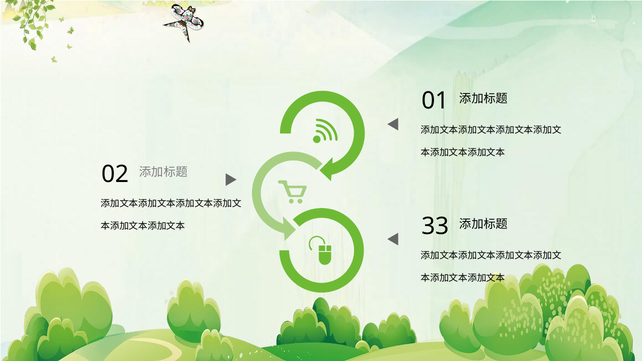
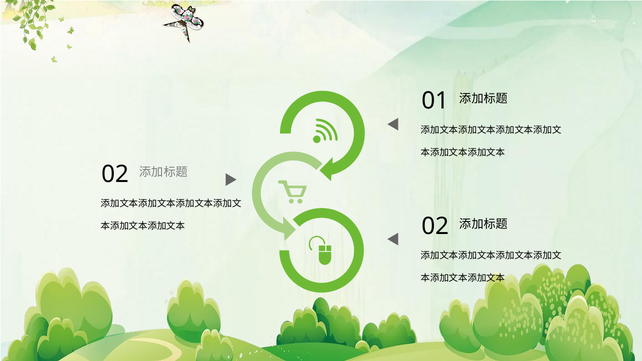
33 at (435, 227): 33 -> 02
